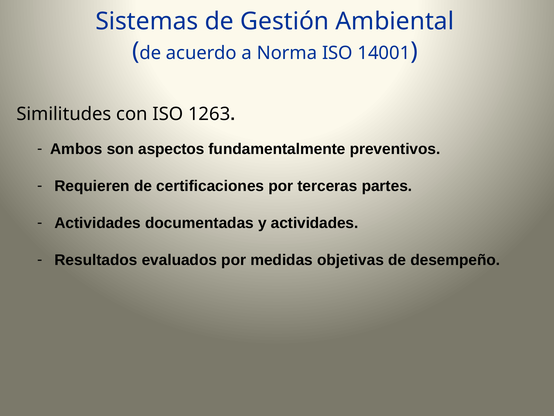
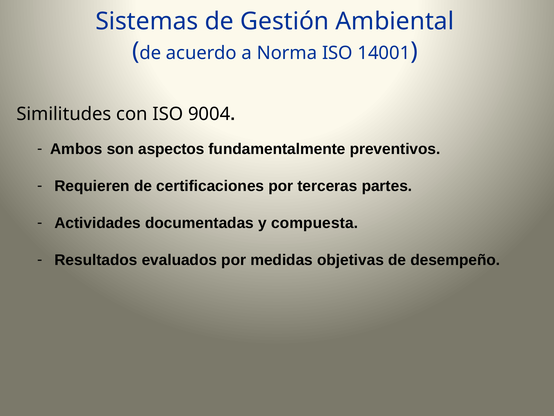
1263: 1263 -> 9004
y actividades: actividades -> compuesta
